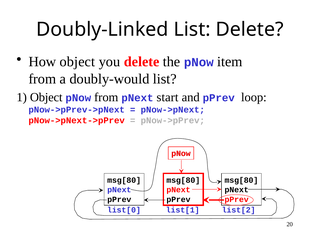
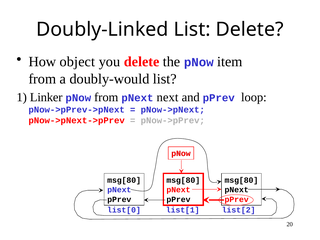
1 Object: Object -> Linker
start: start -> next
